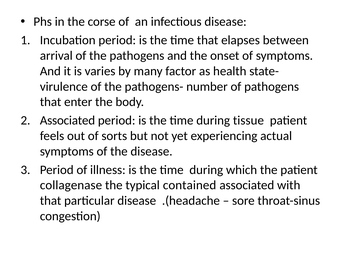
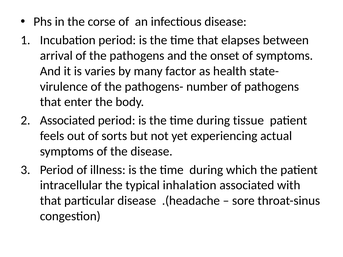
collagenase: collagenase -> intracellular
contained: contained -> inhalation
